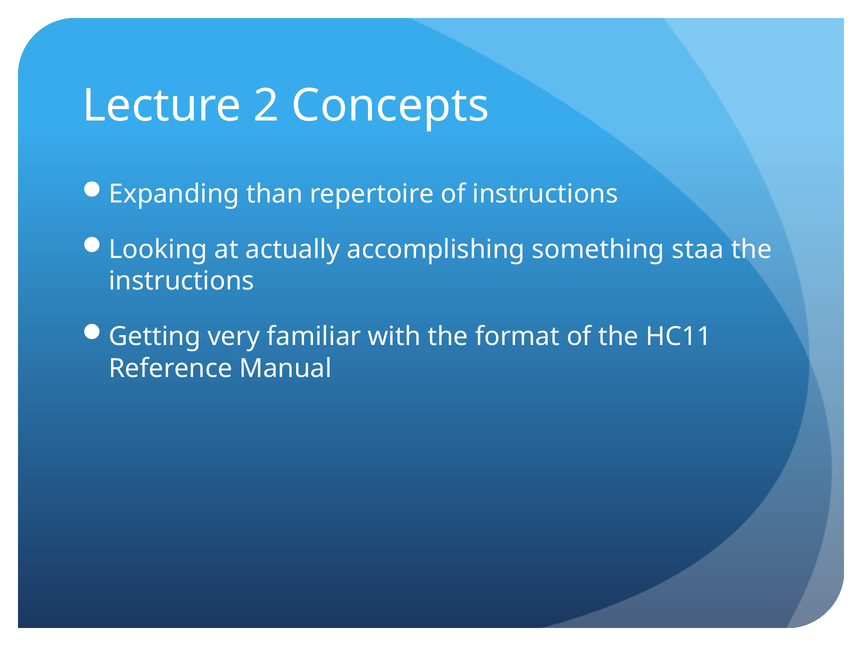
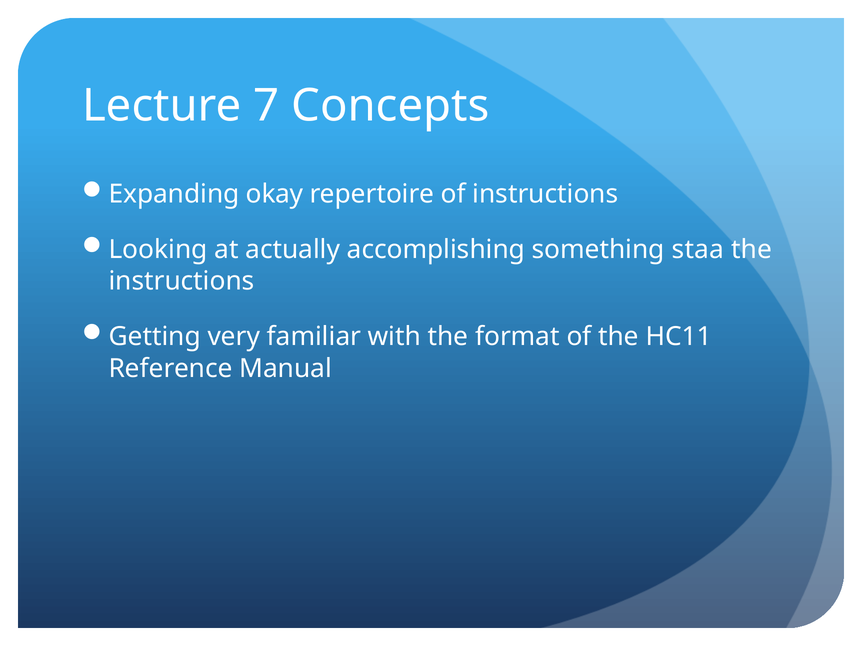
2: 2 -> 7
than: than -> okay
